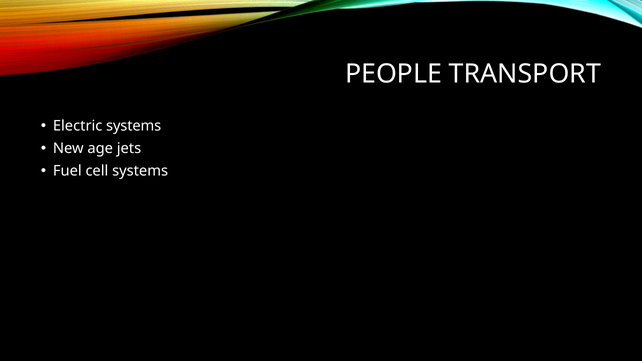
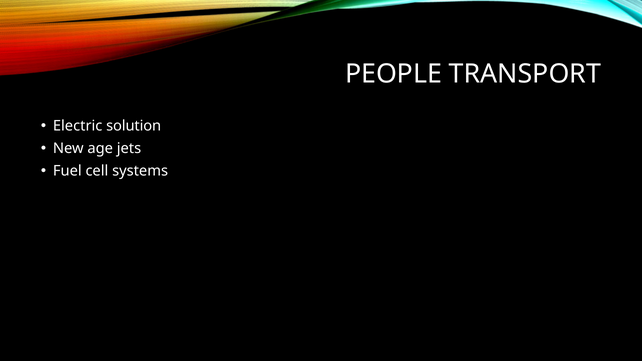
Electric systems: systems -> solution
